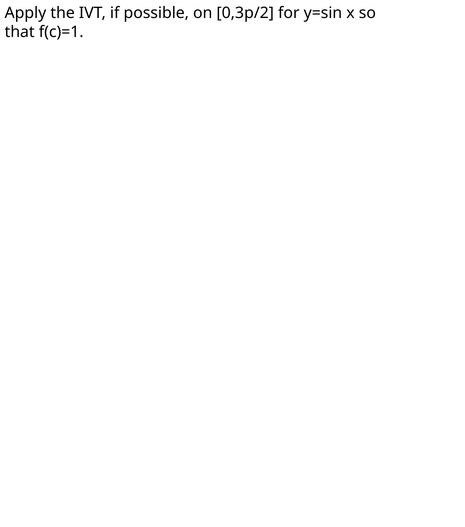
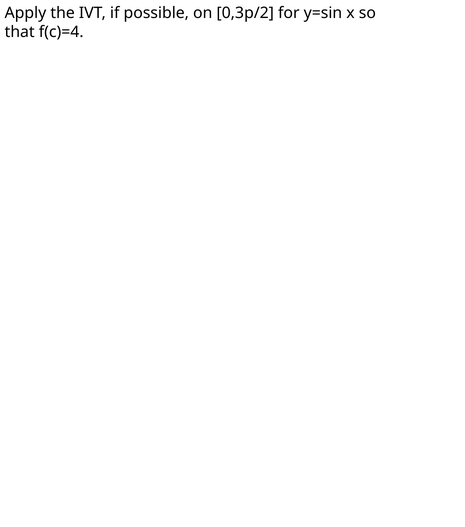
f(c)=1: f(c)=1 -> f(c)=4
